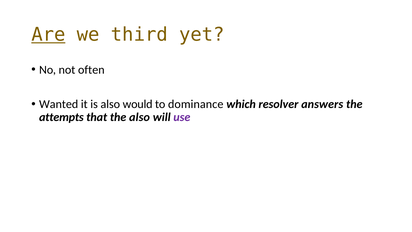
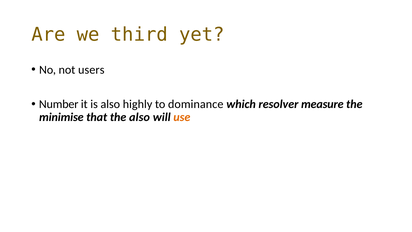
Are underline: present -> none
often: often -> users
Wanted: Wanted -> Number
would: would -> highly
answers: answers -> measure
attempts: attempts -> minimise
use colour: purple -> orange
